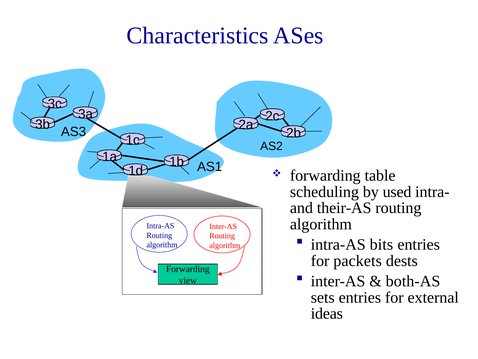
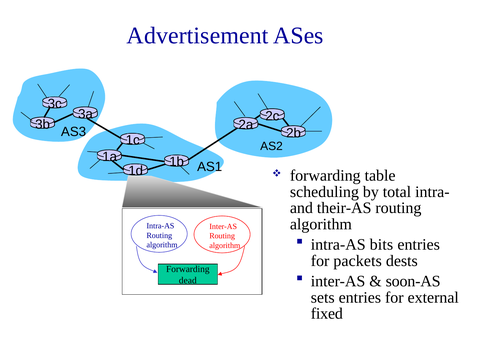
Characteristics: Characteristics -> Advertisement
used: used -> total
both-AS: both-AS -> soon-AS
view: view -> dead
ideas: ideas -> fixed
